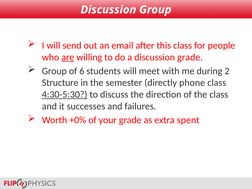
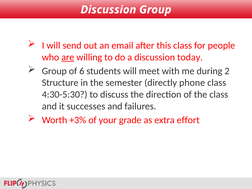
discussion grade: grade -> today
4:30-5:30 underline: present -> none
+0%: +0% -> +3%
spent: spent -> effort
